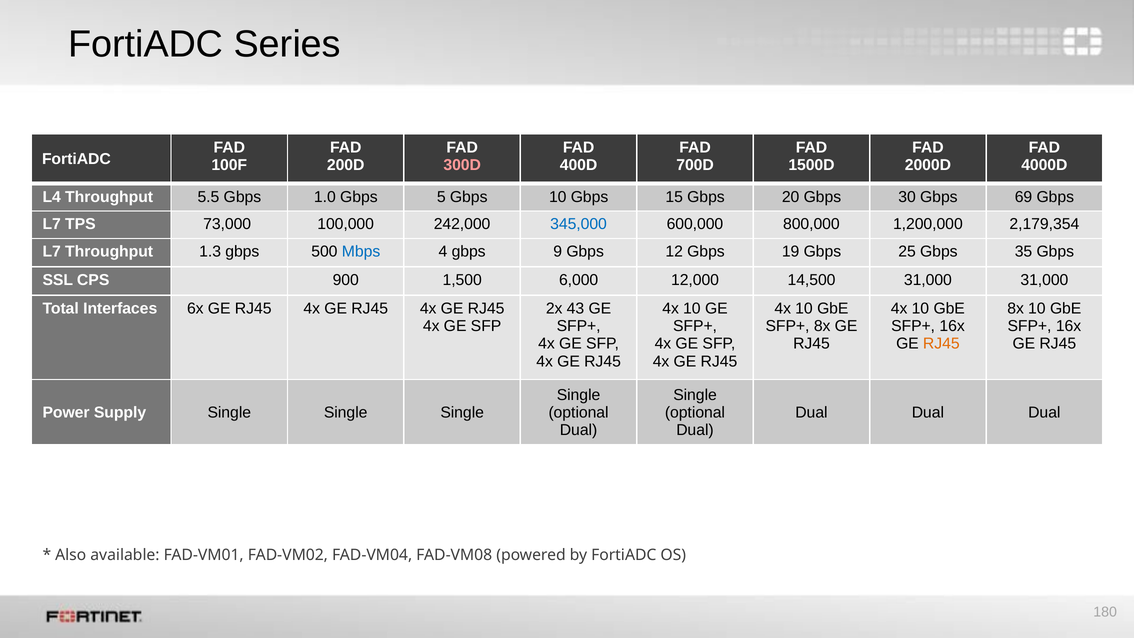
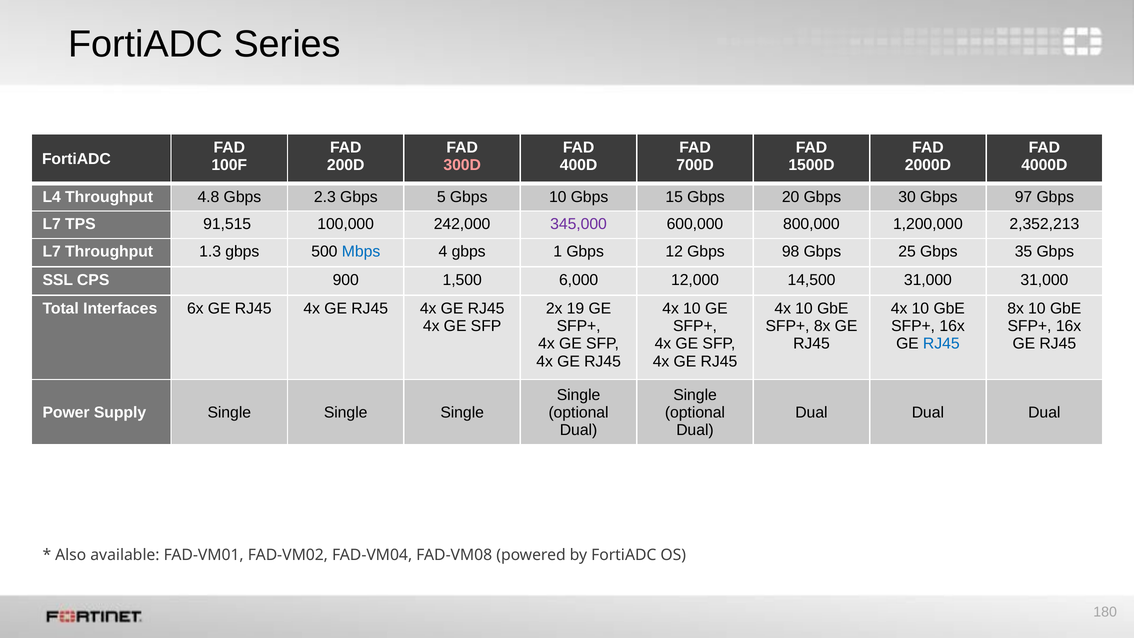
5.5: 5.5 -> 4.8
1.0: 1.0 -> 2.3
69: 69 -> 97
73,000: 73,000 -> 91,515
345,000 colour: blue -> purple
2,179,354: 2,179,354 -> 2,352,213
9: 9 -> 1
19: 19 -> 98
43: 43 -> 19
RJ45 at (941, 344) colour: orange -> blue
